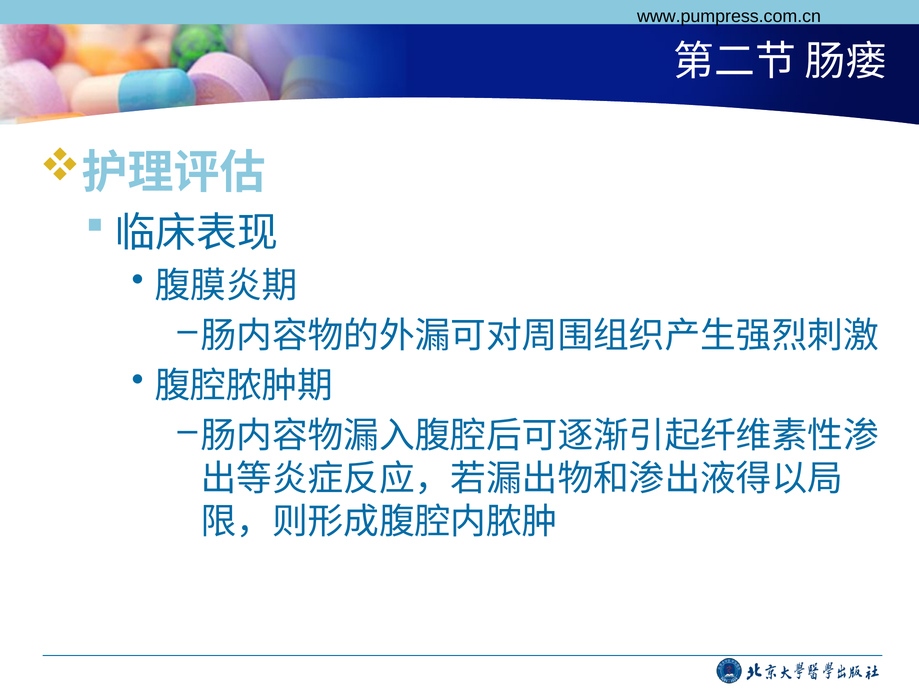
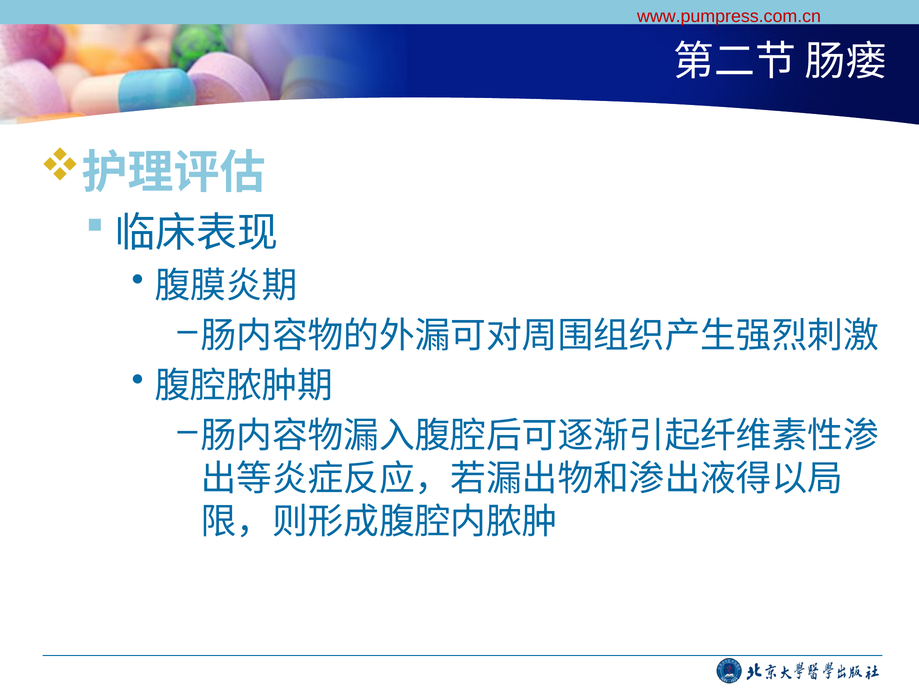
www.pumpress.com.cn colour: black -> red
